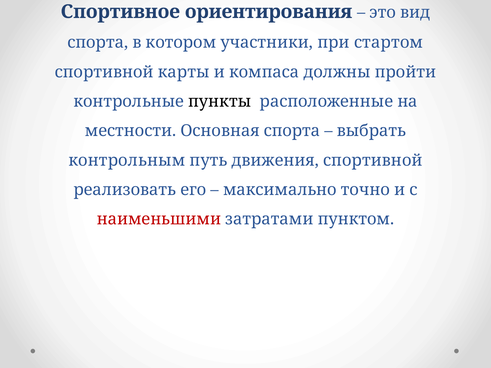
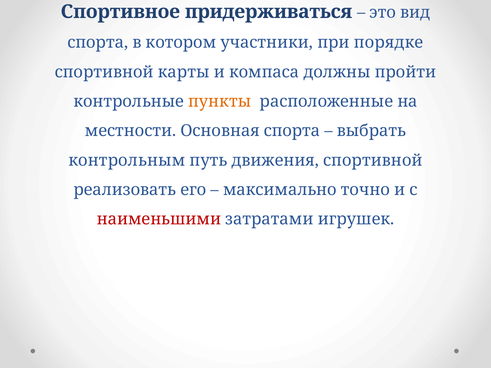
ориентирования: ориентирования -> придерживаться
стартом: стартом -> порядке
пункты colour: black -> orange
пунктом: пунктом -> игрушек
